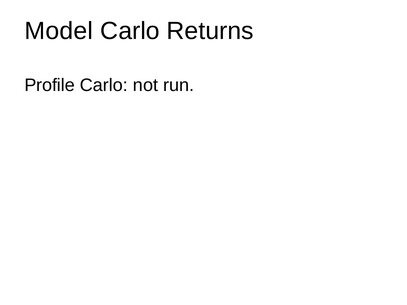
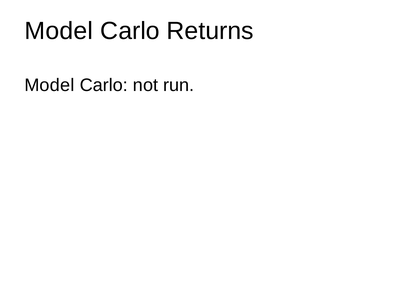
Profile at (50, 85): Profile -> Model
